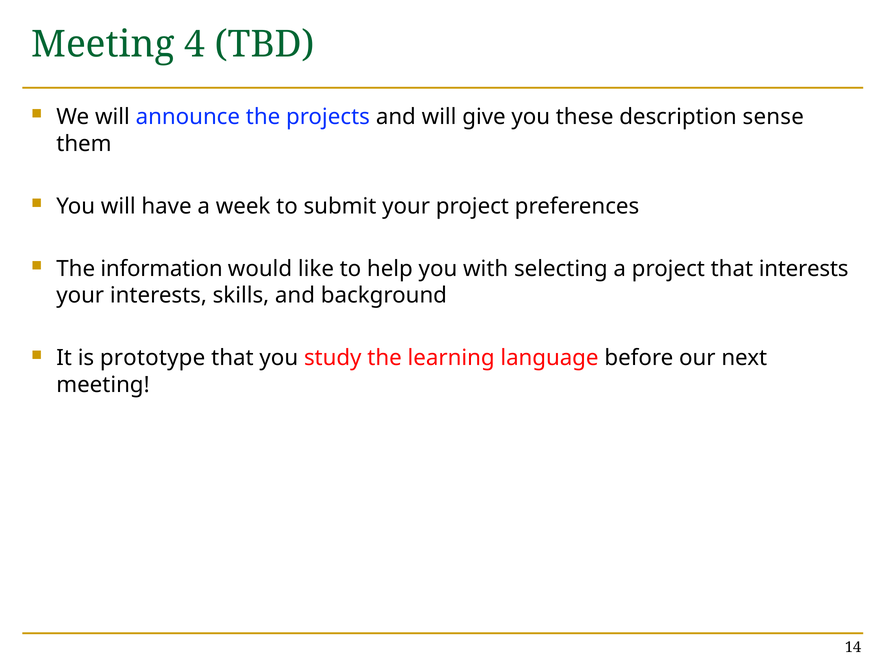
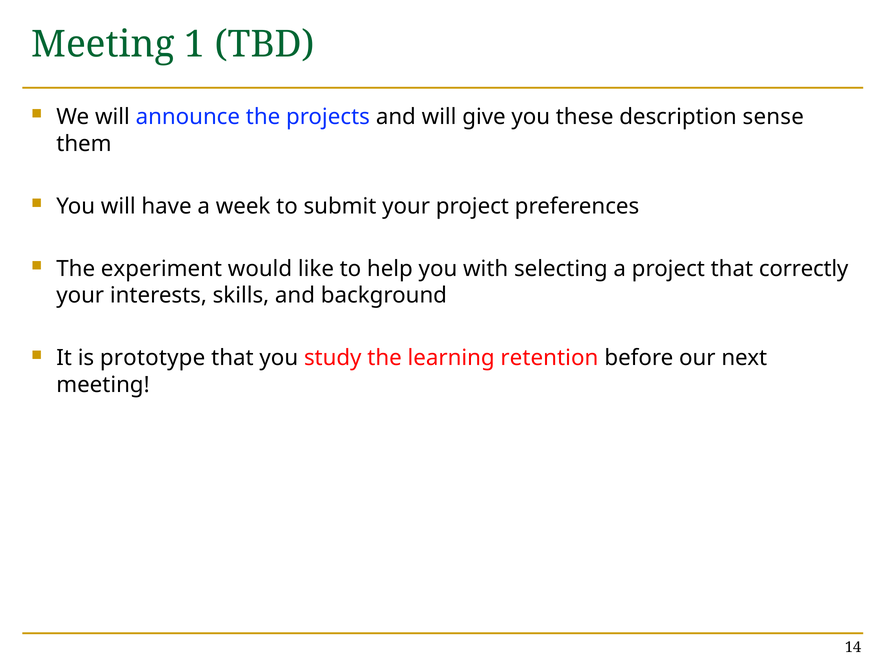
4: 4 -> 1
information: information -> experiment
that interests: interests -> correctly
language: language -> retention
